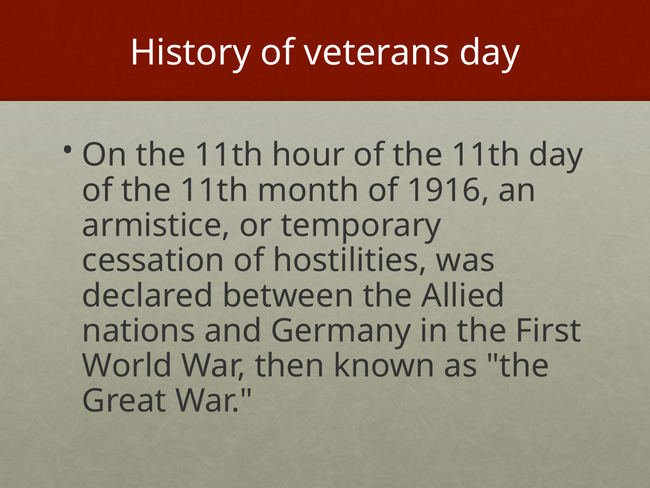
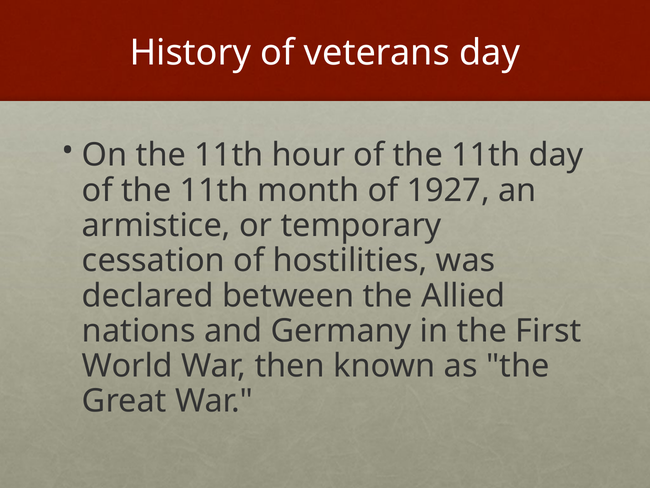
1916: 1916 -> 1927
